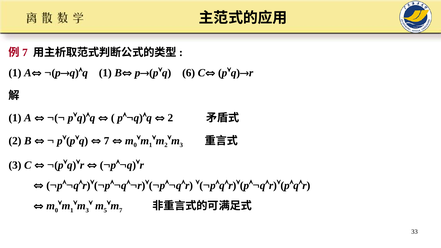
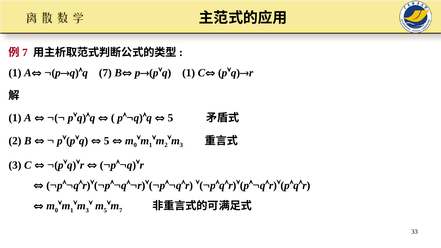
1 at (105, 73): 1 -> 7
6 at (189, 73): 6 -> 1
2 at (170, 118): 2 -> 5
7 at (107, 141): 7 -> 5
